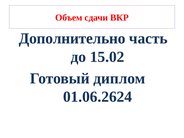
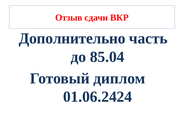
Объем: Объем -> Отзыв
15.02: 15.02 -> 85.04
01.06.2624: 01.06.2624 -> 01.06.2424
